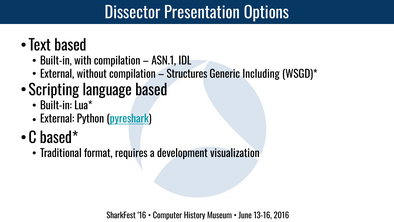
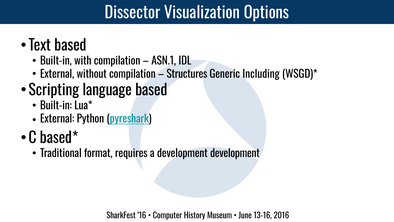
Presentation: Presentation -> Visualization
development visualization: visualization -> development
